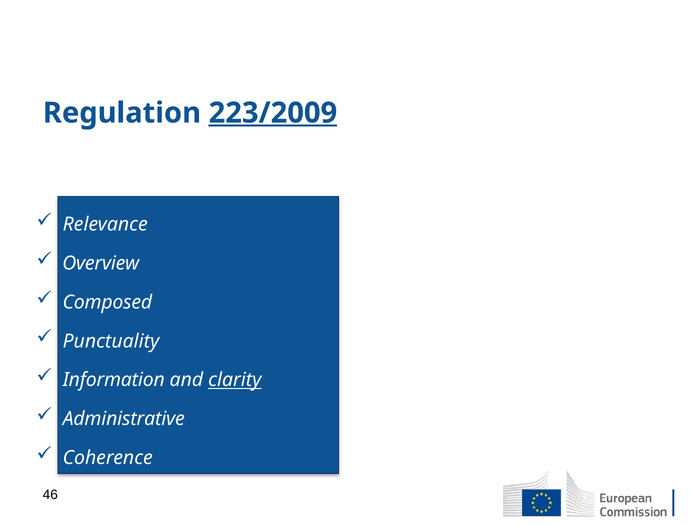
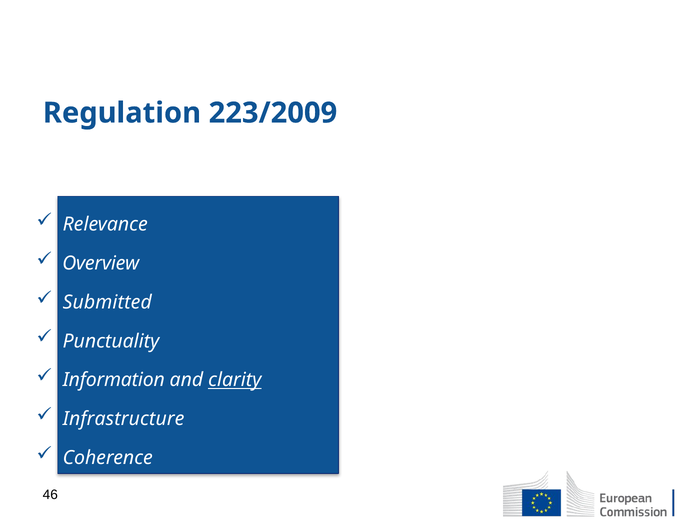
223/2009 underline: present -> none
Composed: Composed -> Submitted
Administrative: Administrative -> Infrastructure
